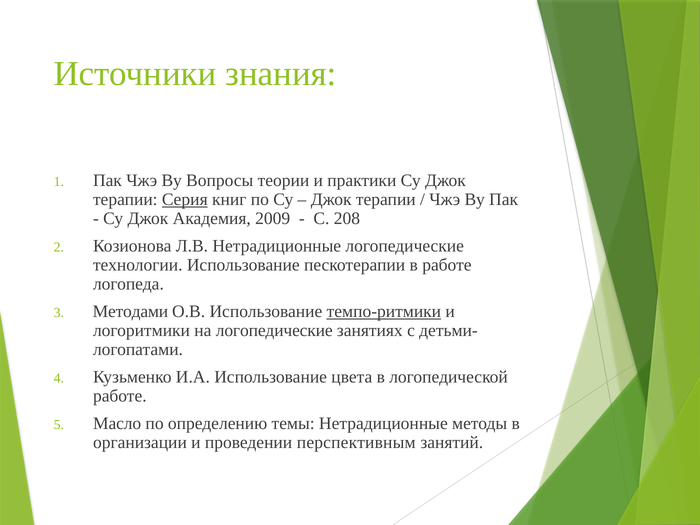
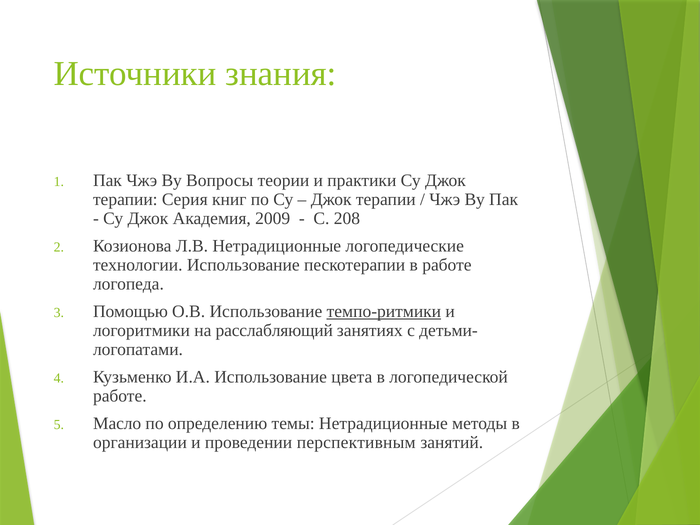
Серия underline: present -> none
Методами: Методами -> Помощью
на логопедические: логопедические -> расслабляющий
